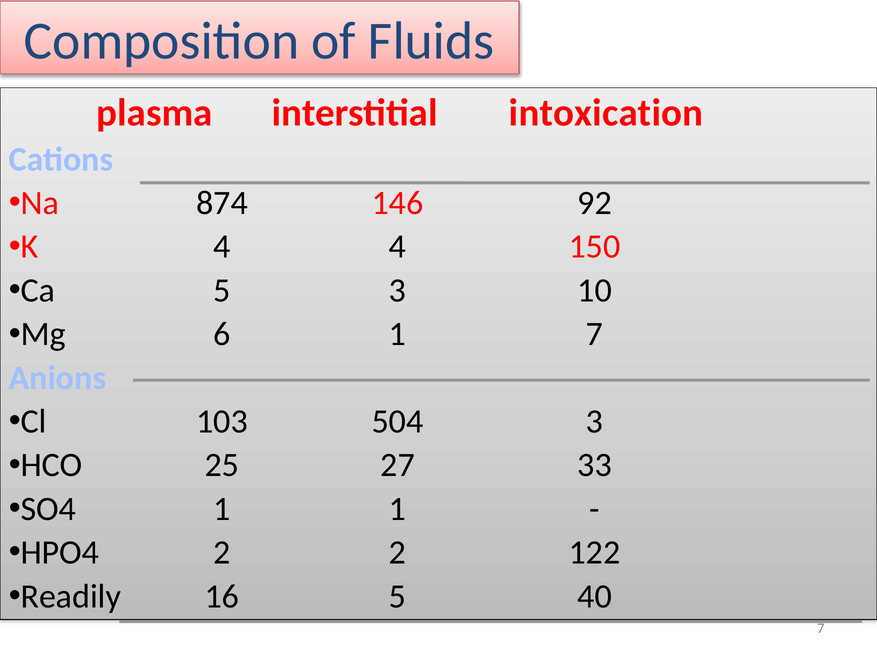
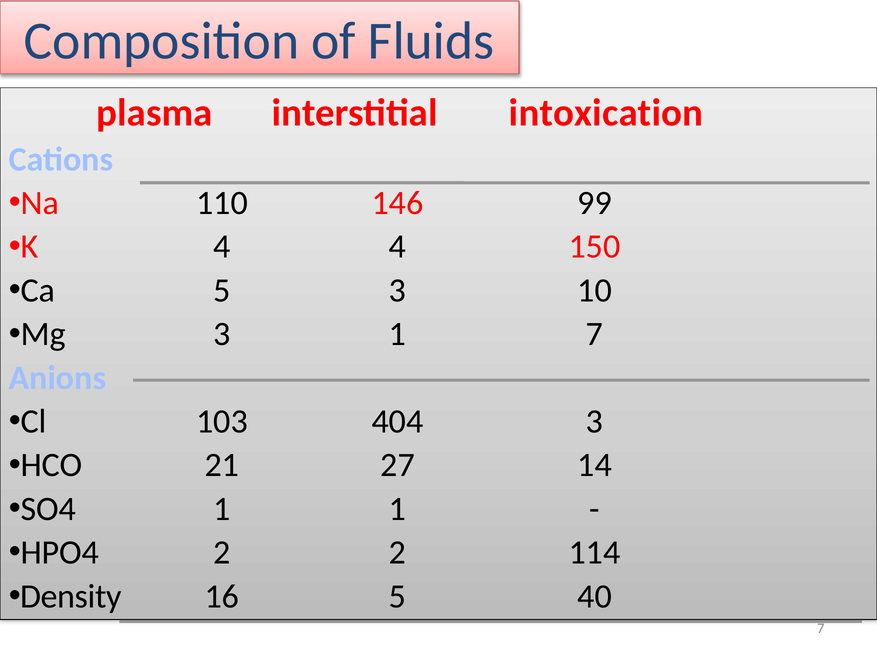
874: 874 -> 110
92: 92 -> 99
Mg 6: 6 -> 3
504: 504 -> 404
25: 25 -> 21
33: 33 -> 14
122: 122 -> 114
Readily: Readily -> Density
